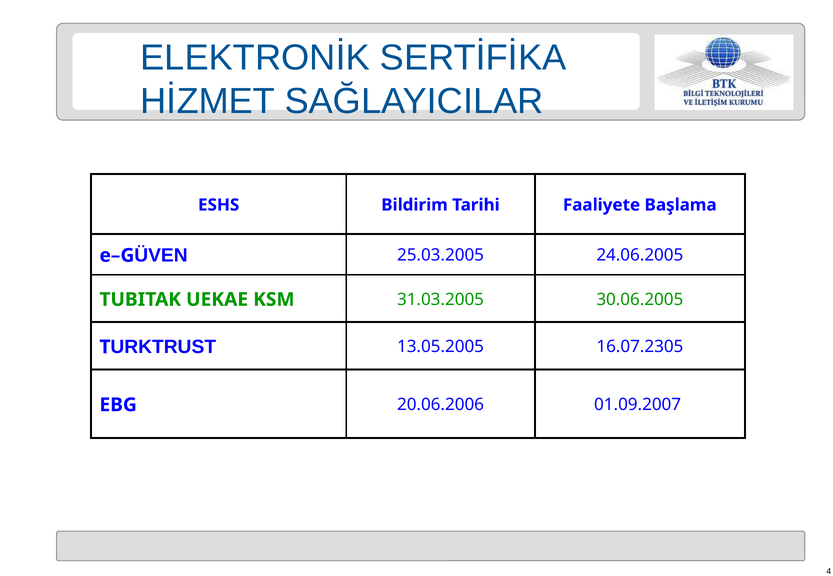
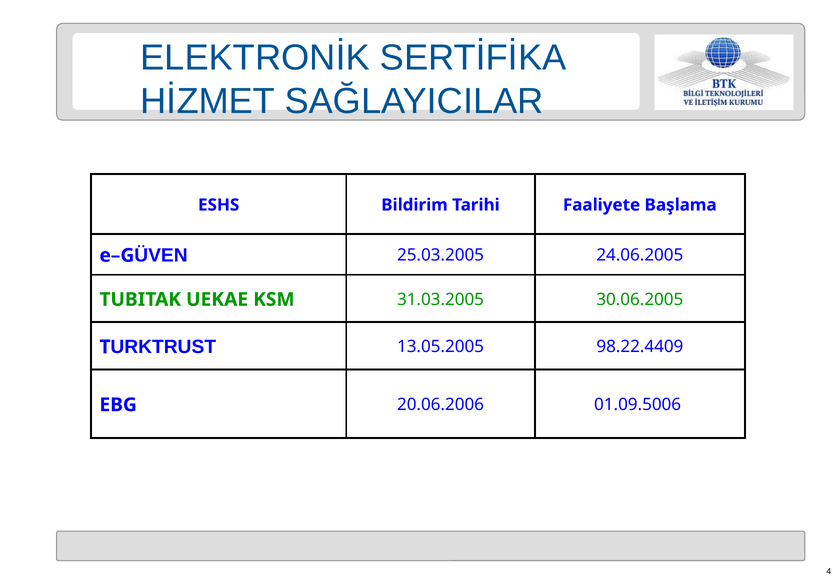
16.07.2305: 16.07.2305 -> 98.22.4409
01.09.2007: 01.09.2007 -> 01.09.5006
